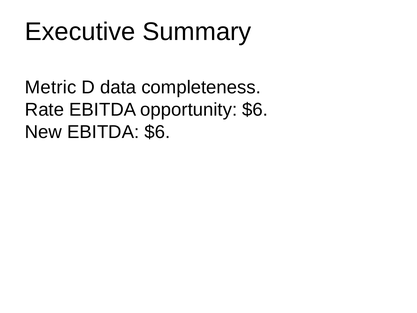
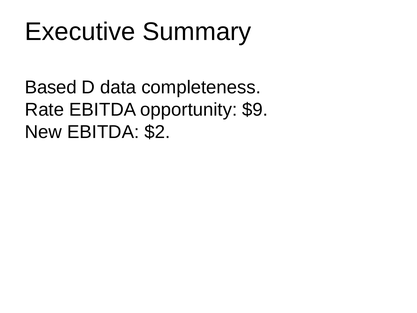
Metric: Metric -> Based
opportunity $6: $6 -> $9
EBITDA $6: $6 -> $2
